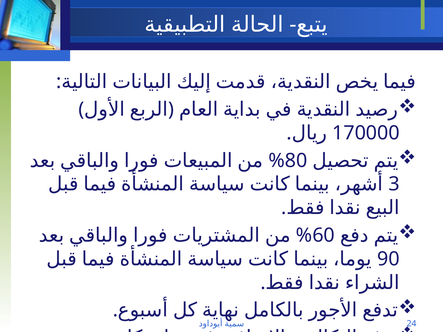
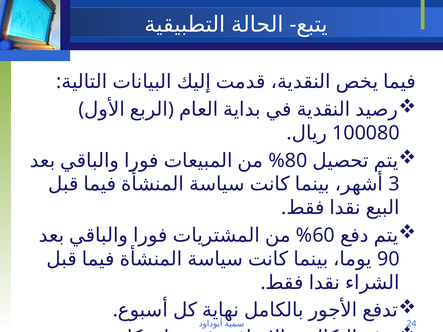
170000: 170000 -> 100080
